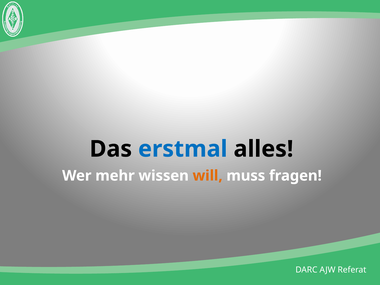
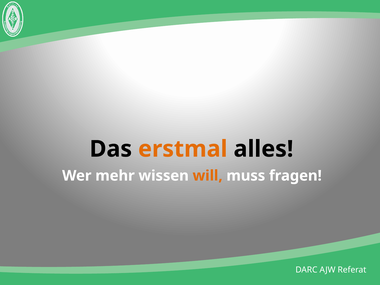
erstmal colour: blue -> orange
